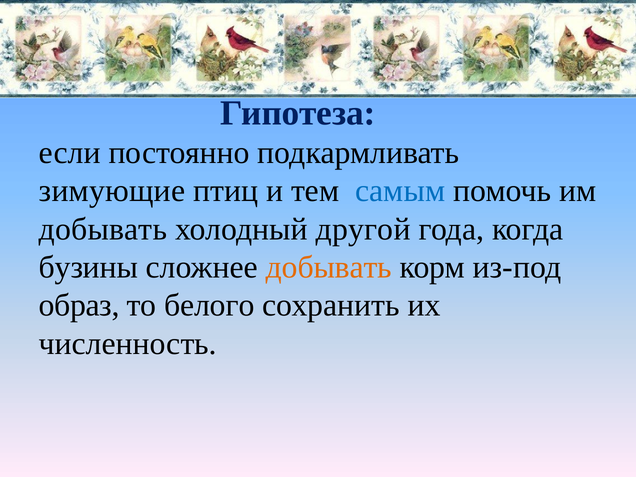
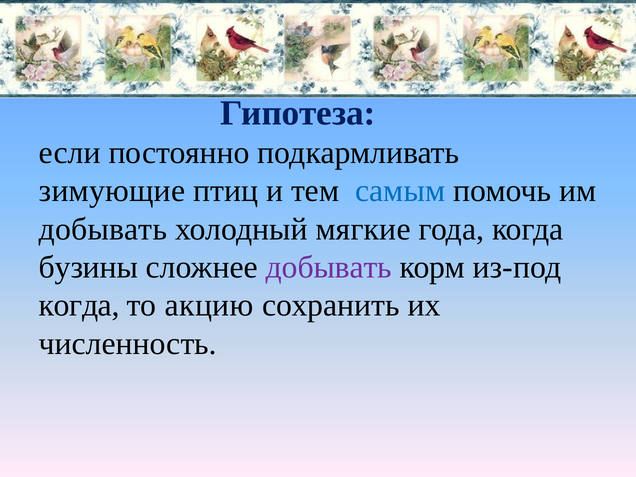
другой: другой -> мягкие
добывать at (329, 267) colour: orange -> purple
образ at (79, 305): образ -> когда
белого: белого -> акцию
